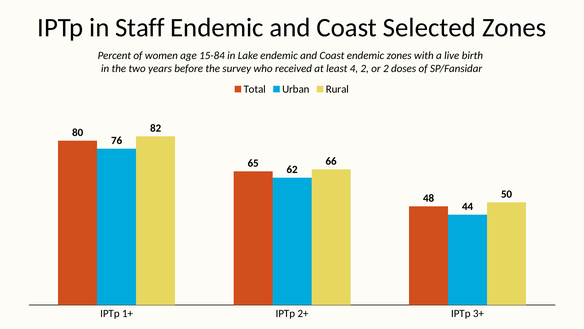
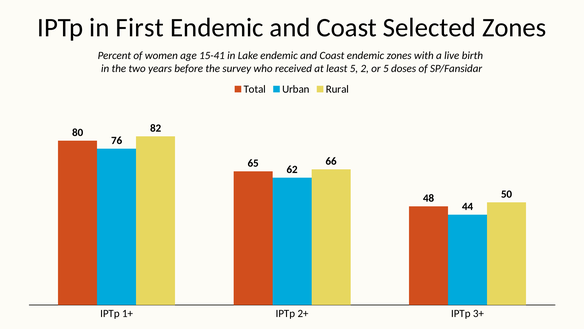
Staff: Staff -> First
15-84: 15-84 -> 15-41
least 4: 4 -> 5
or 2: 2 -> 5
